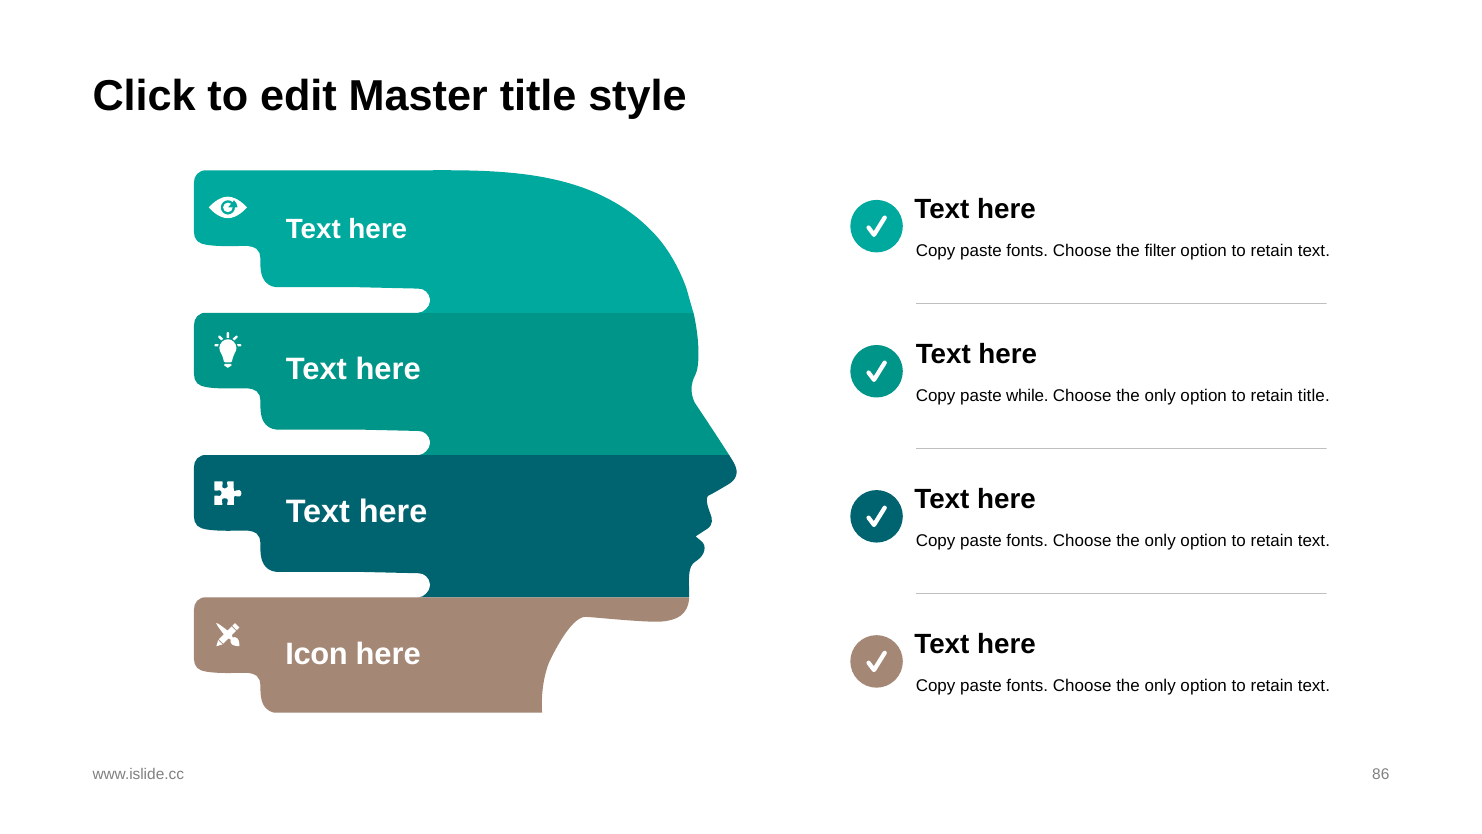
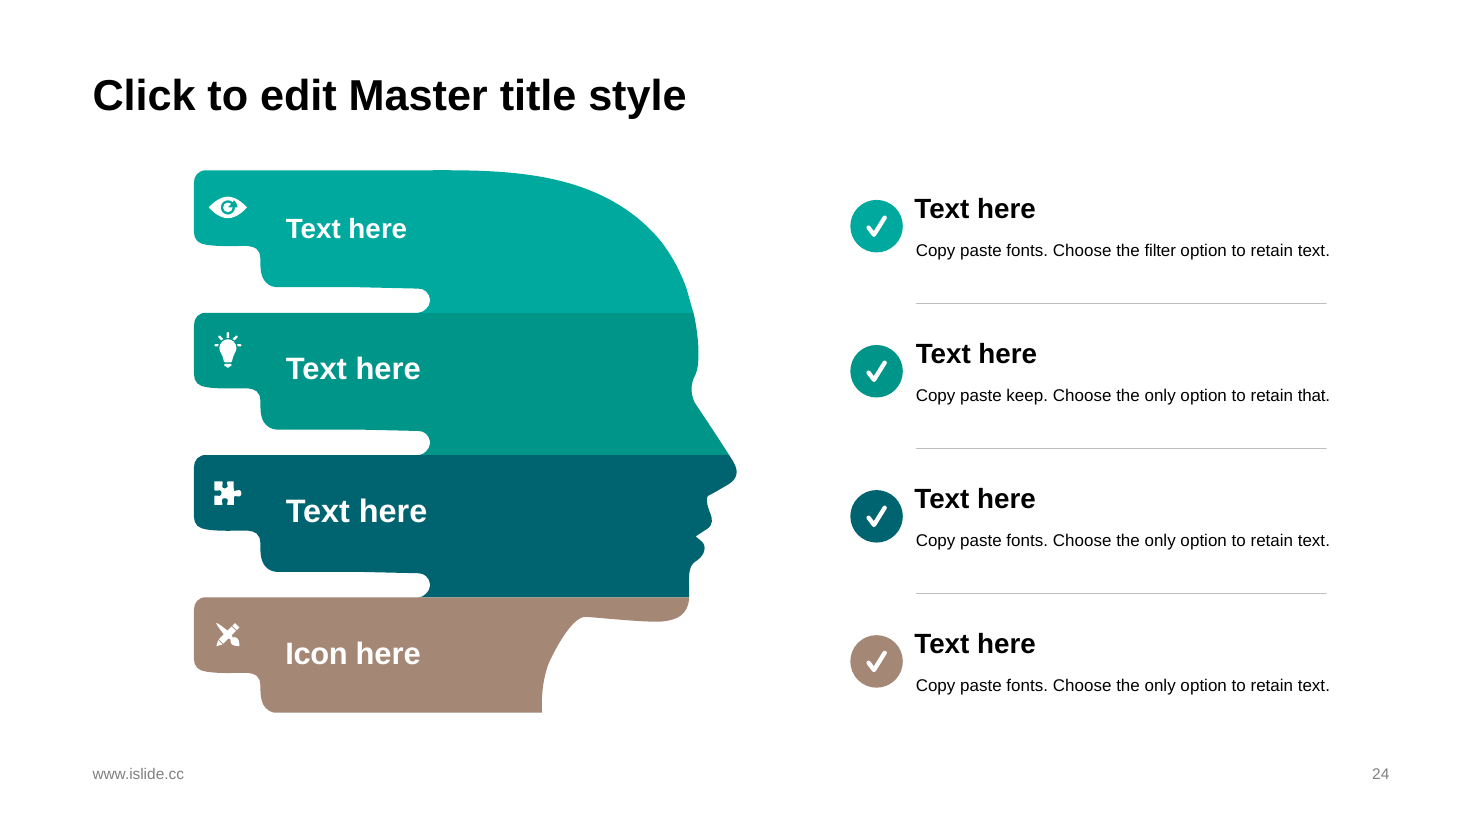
while: while -> keep
retain title: title -> that
86: 86 -> 24
